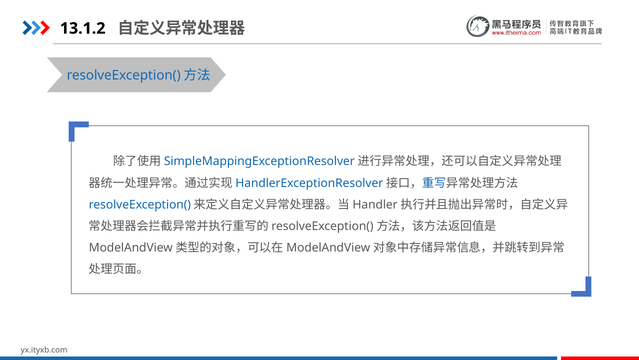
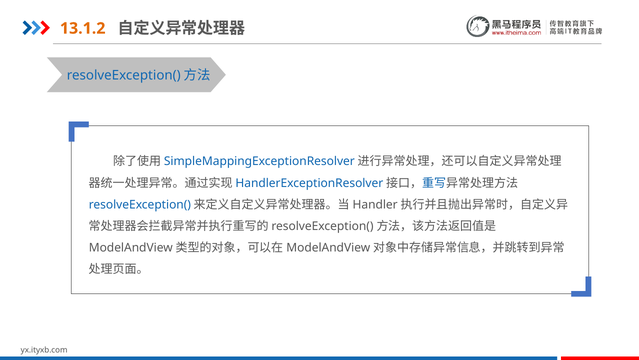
13.1.2 colour: black -> orange
